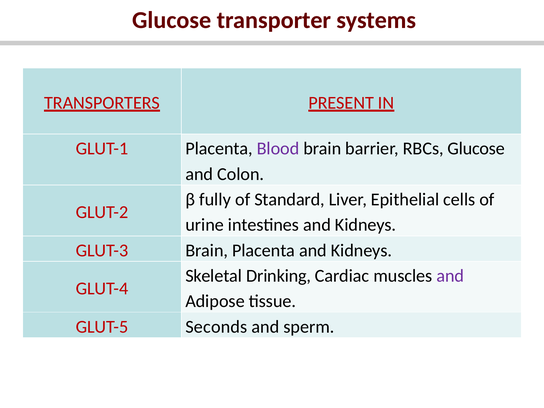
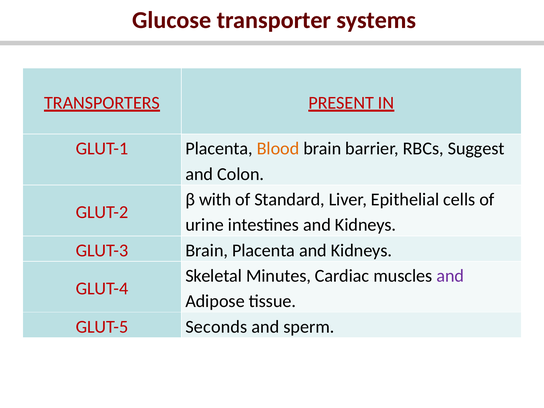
Blood colour: purple -> orange
RBCs Glucose: Glucose -> Suggest
fully: fully -> with
Drinking: Drinking -> Minutes
